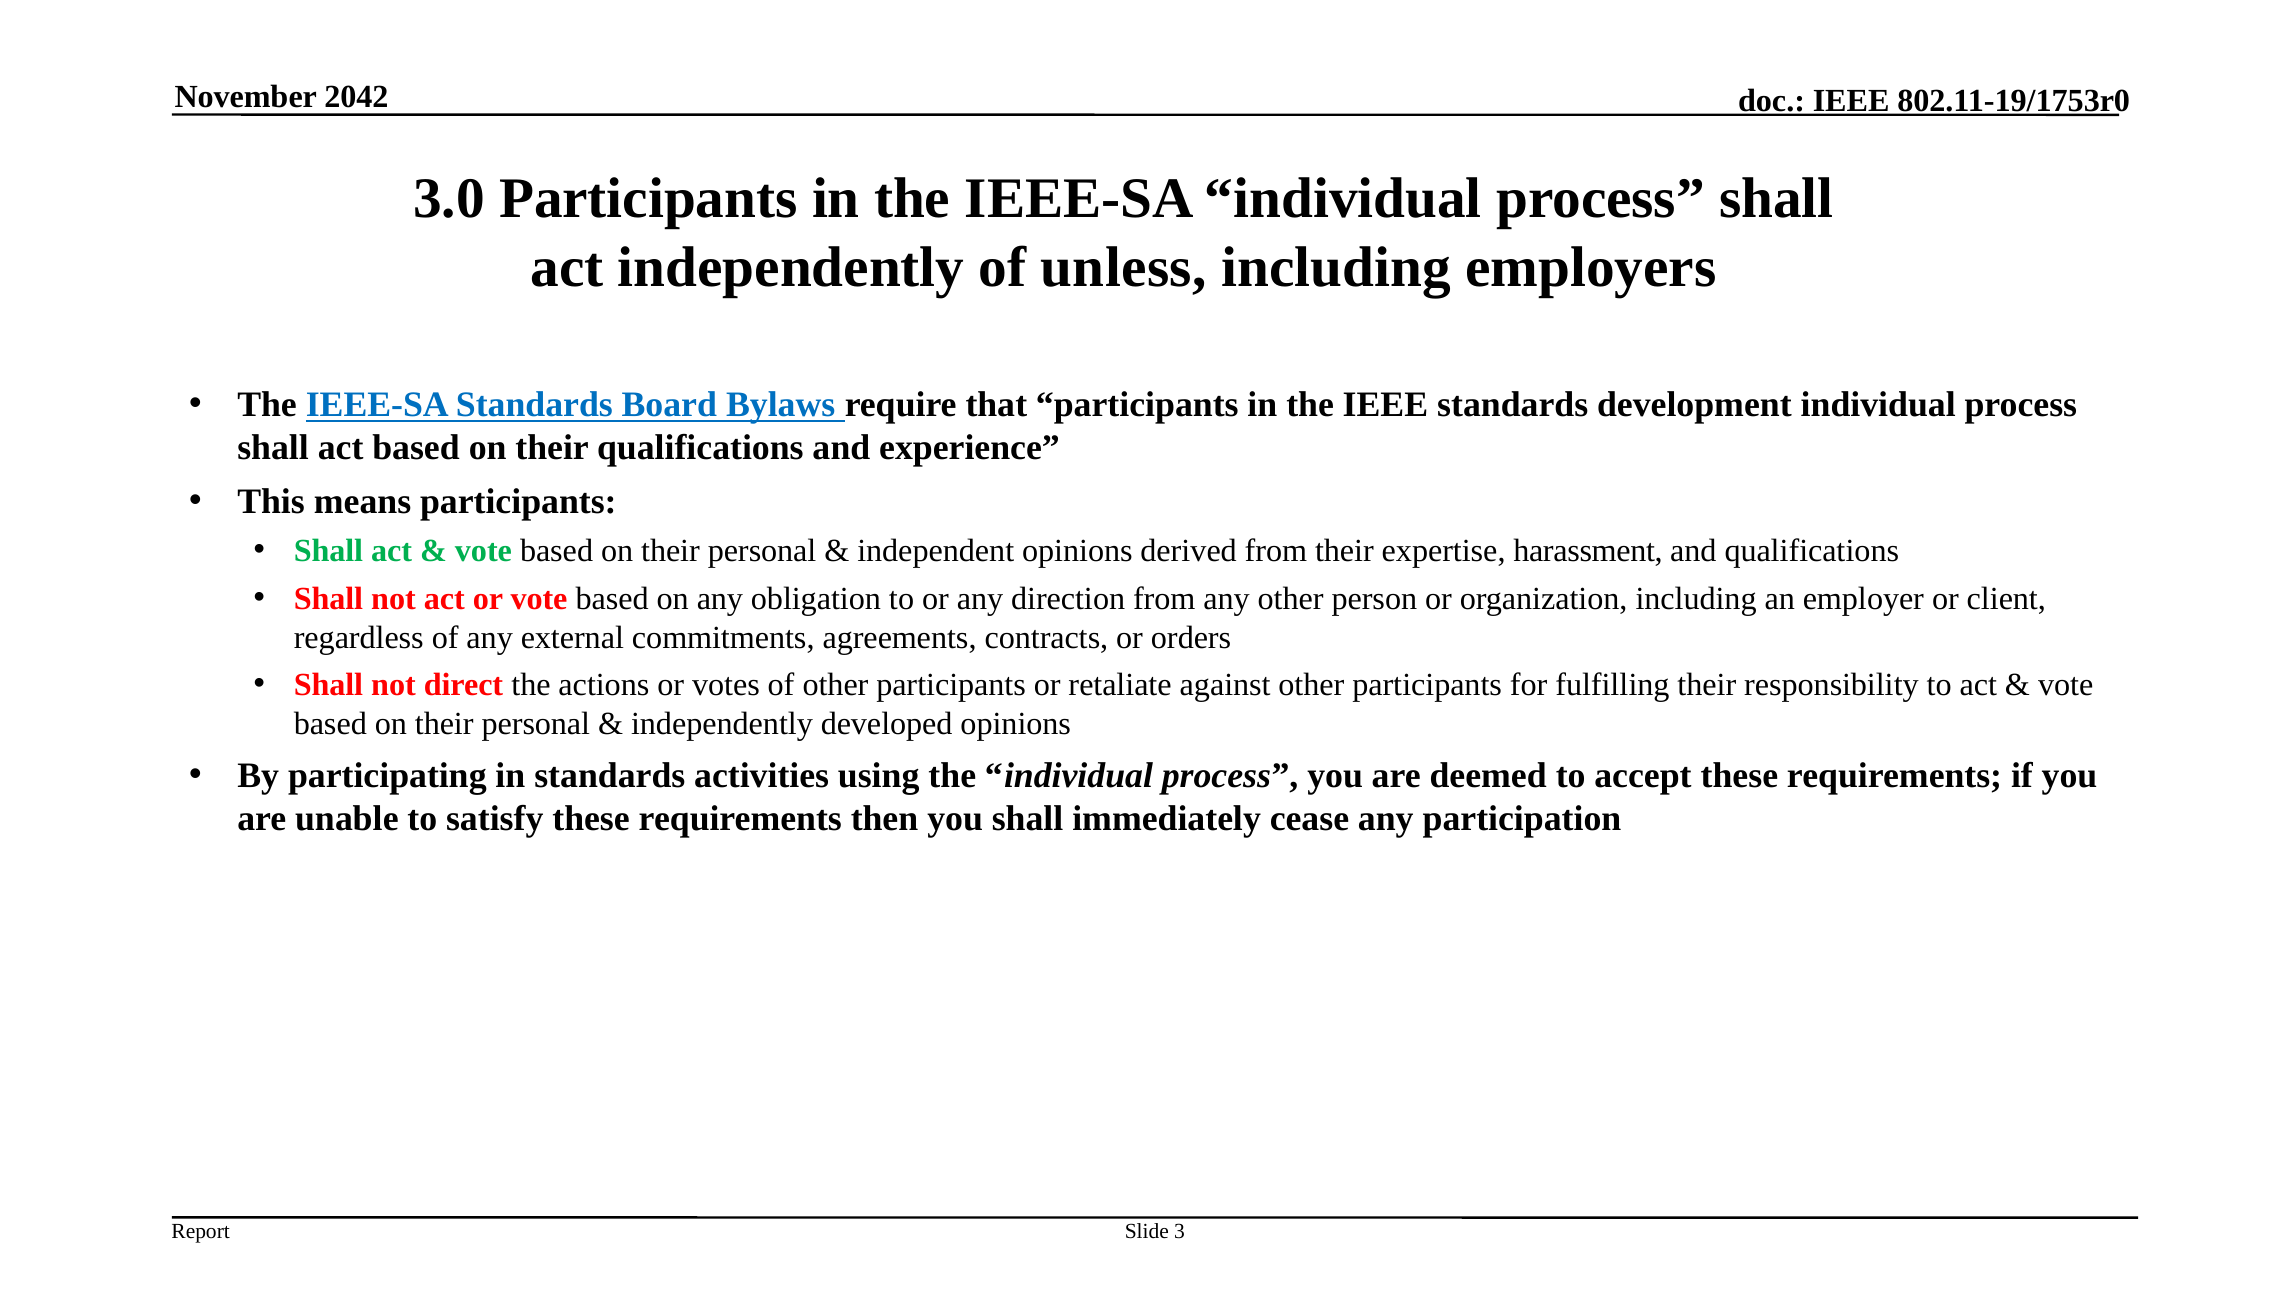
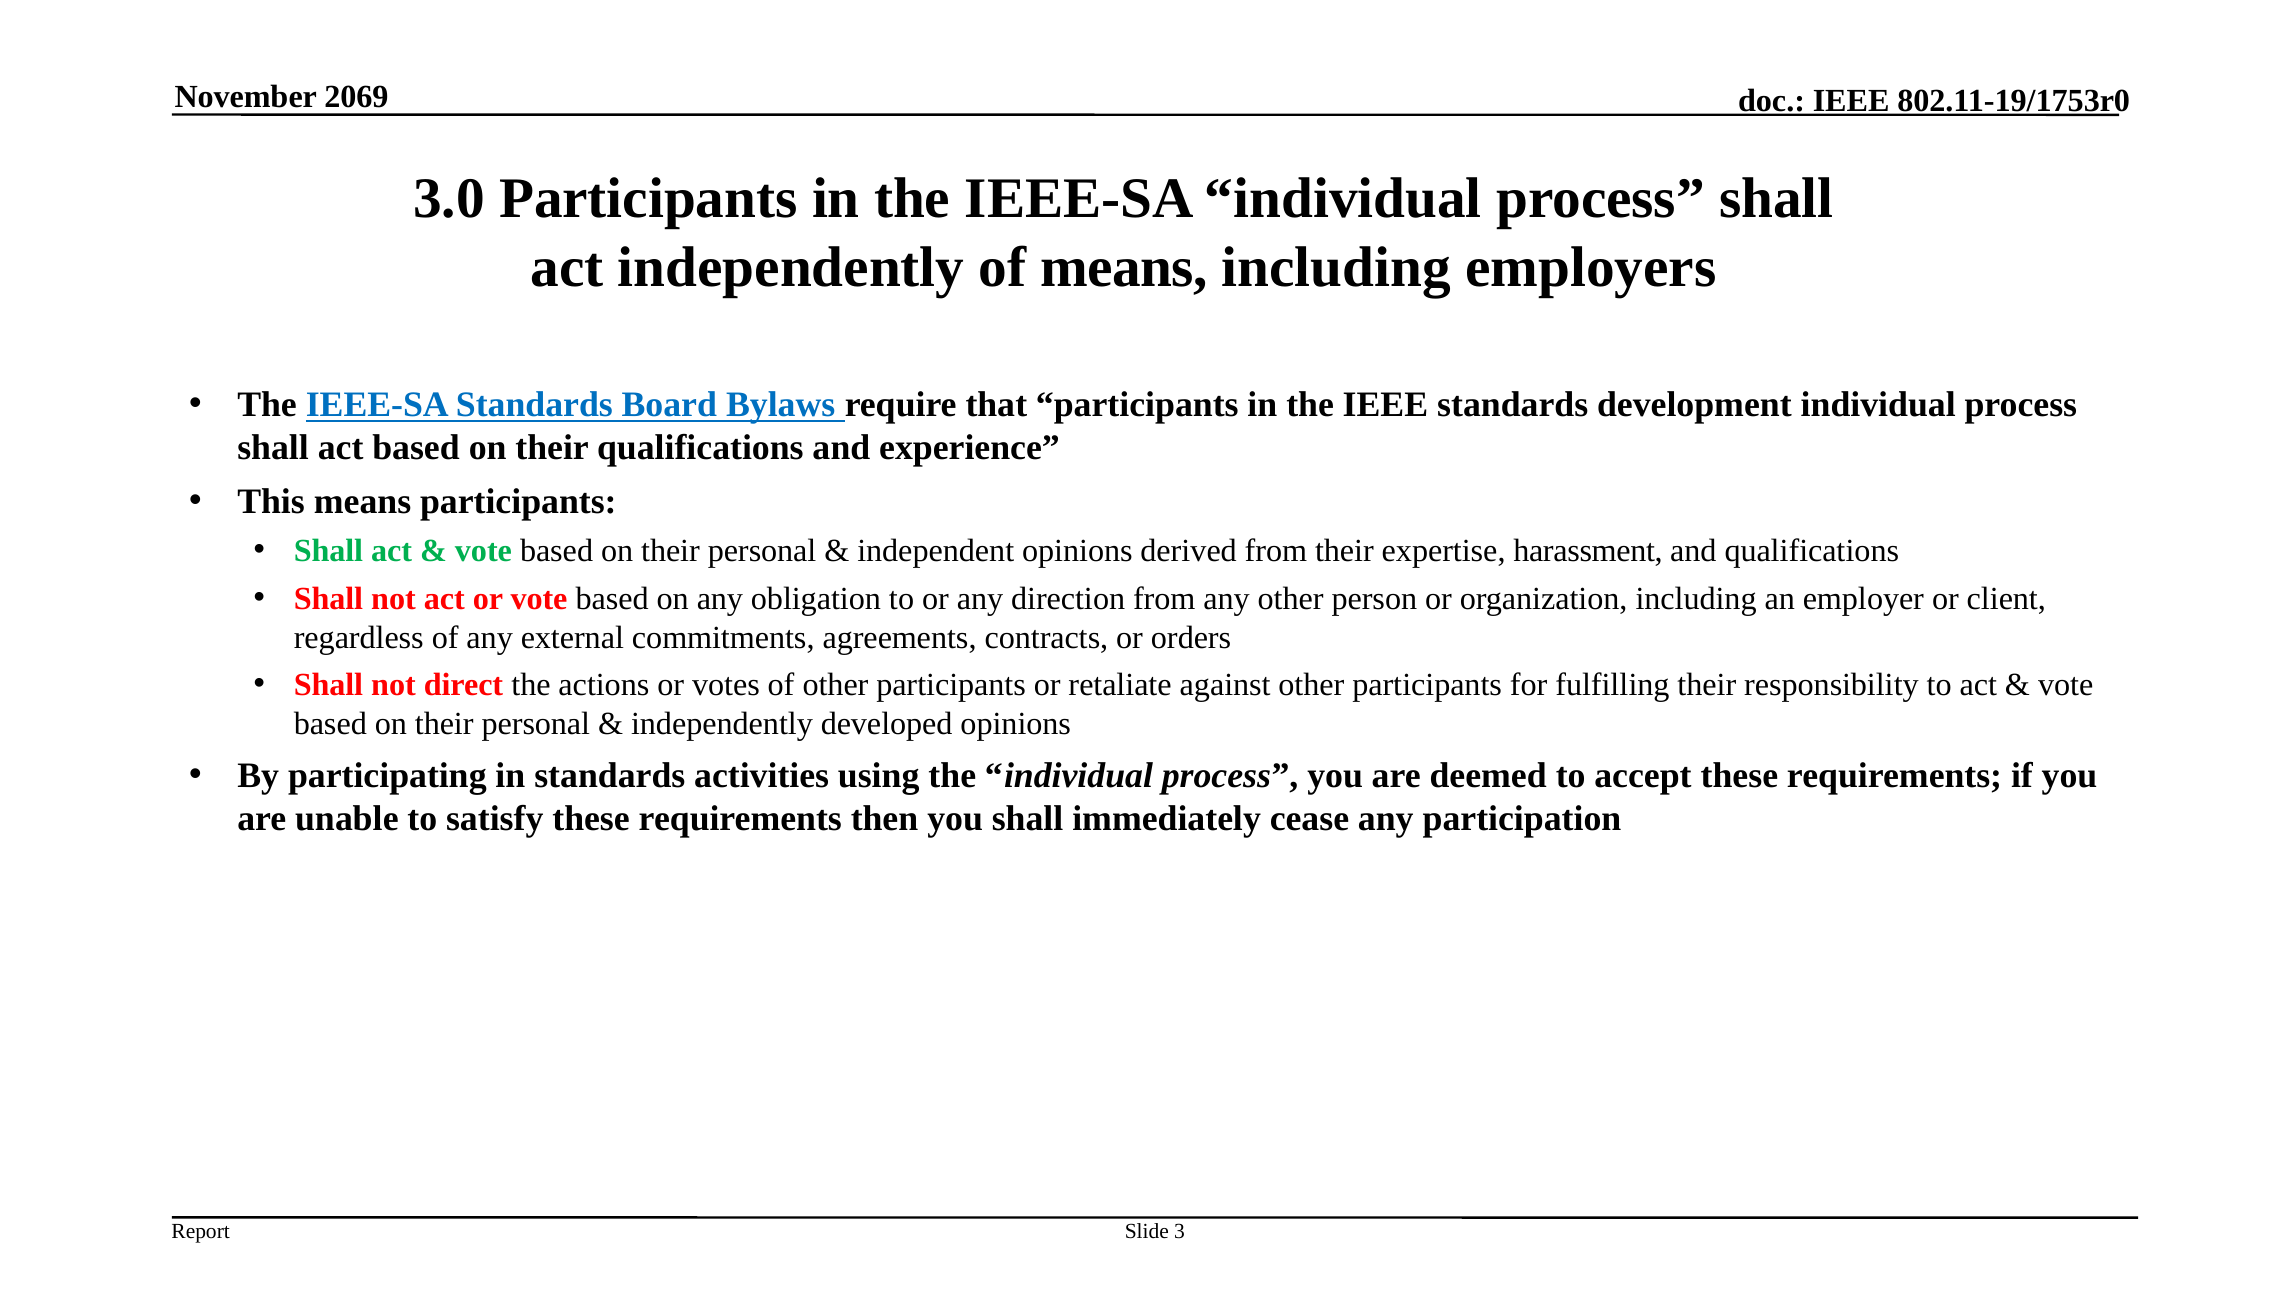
2042: 2042 -> 2069
of unless: unless -> means
